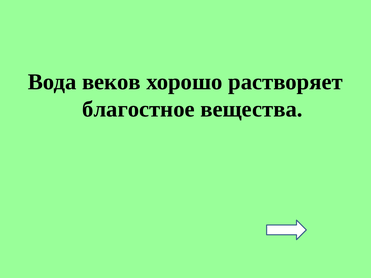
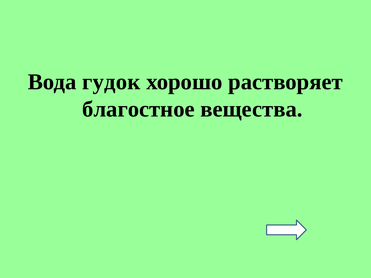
веков: веков -> гудок
